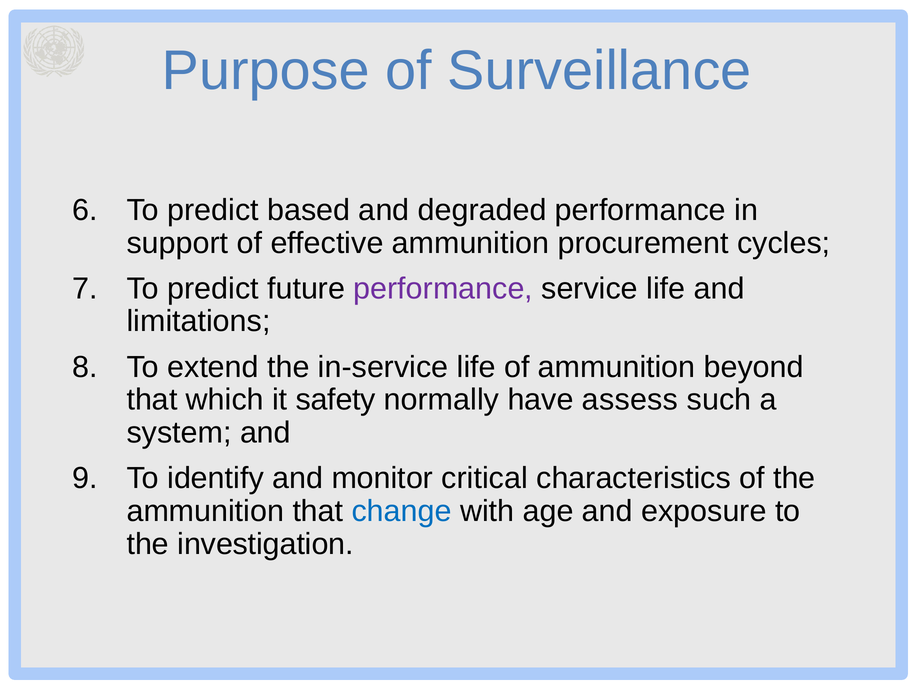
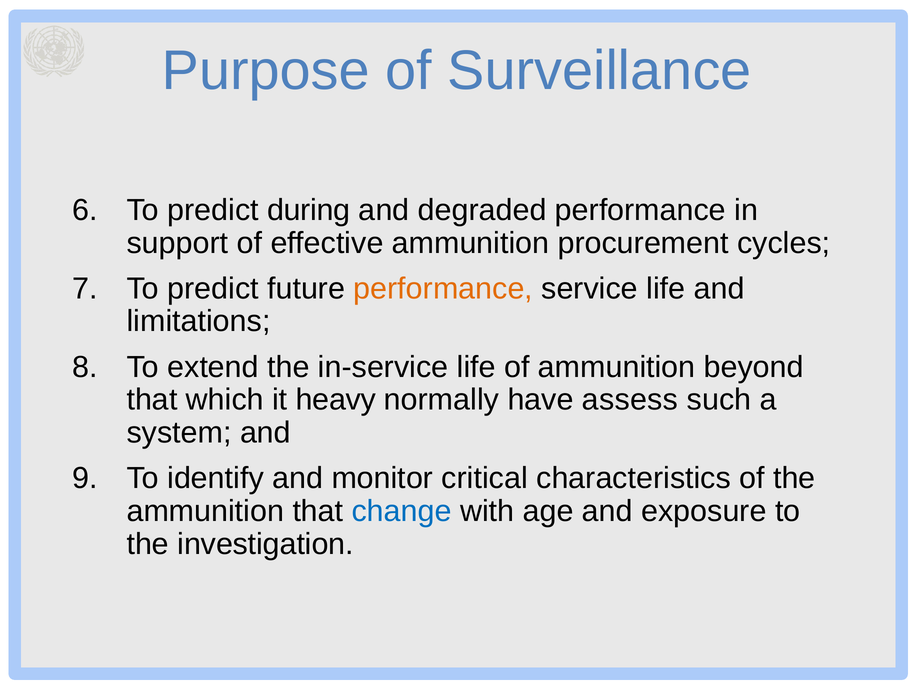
based: based -> during
performance at (443, 289) colour: purple -> orange
safety: safety -> heavy
